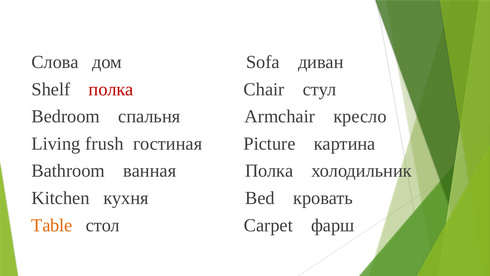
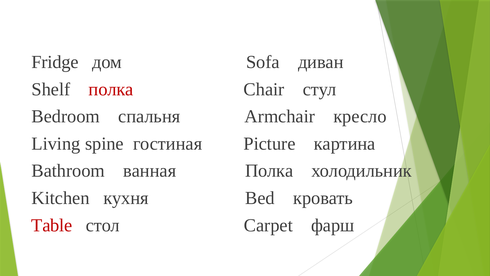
Слова: Слова -> Fridge
frush: frush -> spine
Table colour: orange -> red
